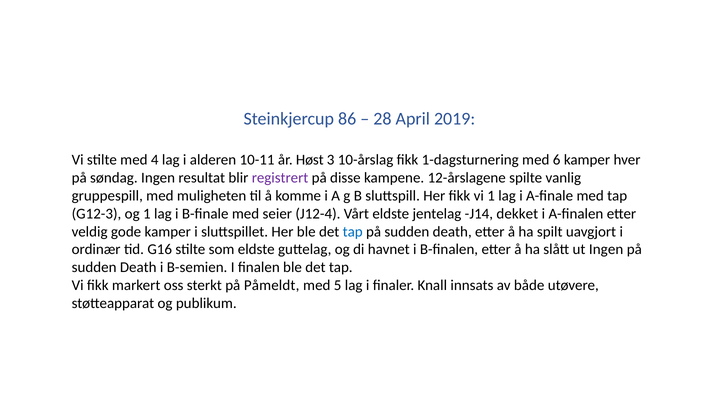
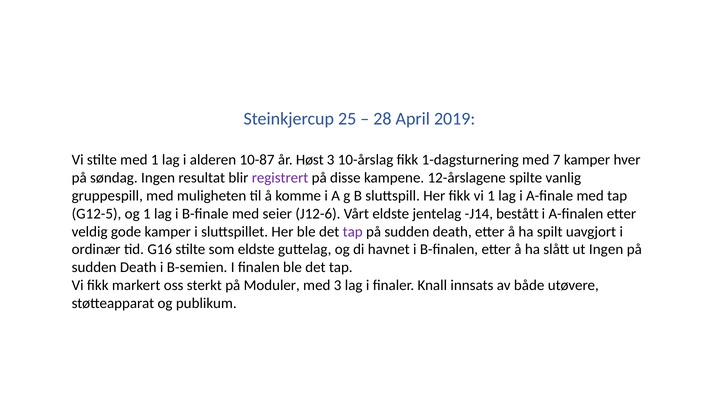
86: 86 -> 25
med 4: 4 -> 1
10-11: 10-11 -> 10-87
6: 6 -> 7
G12-3: G12-3 -> G12-5
J12-4: J12-4 -> J12-6
dekket: dekket -> bestått
tap at (353, 232) colour: blue -> purple
Påmeldt: Påmeldt -> Moduler
med 5: 5 -> 3
